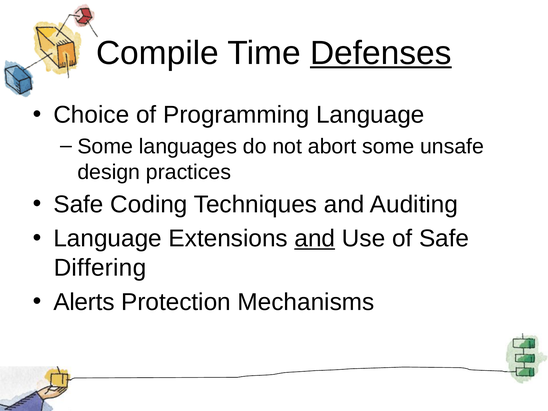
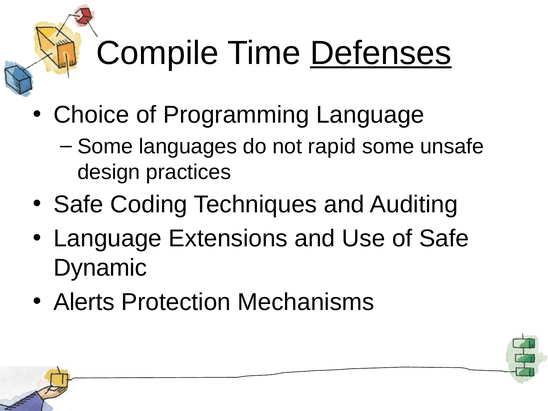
abort: abort -> rapid
and at (315, 239) underline: present -> none
Differing: Differing -> Dynamic
